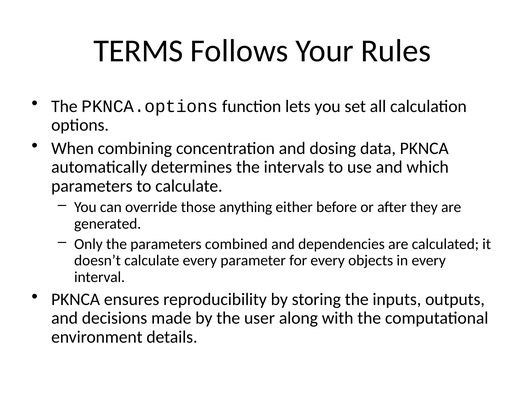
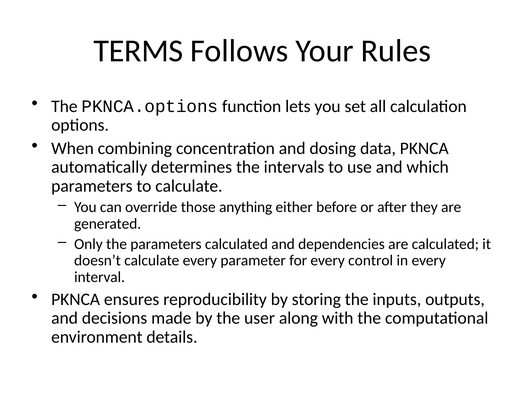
parameters combined: combined -> calculated
objects: objects -> control
